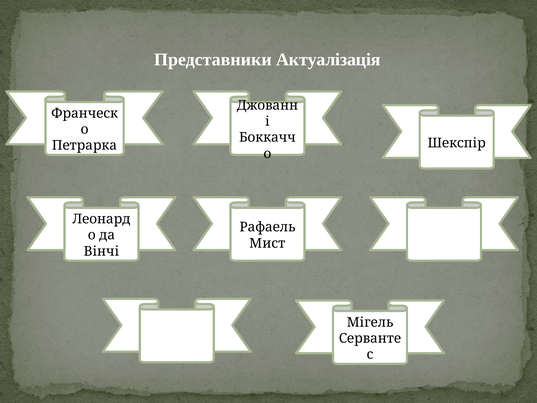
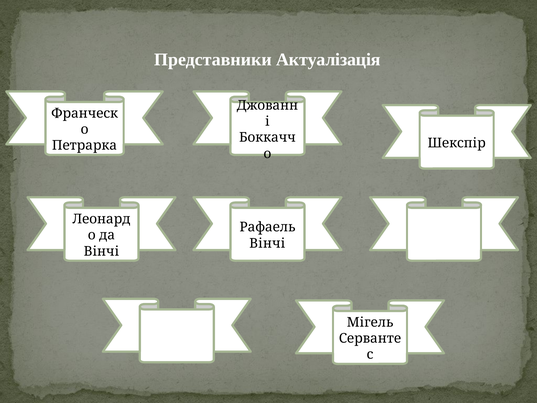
Мист at (267, 243): Мист -> Вінчі
